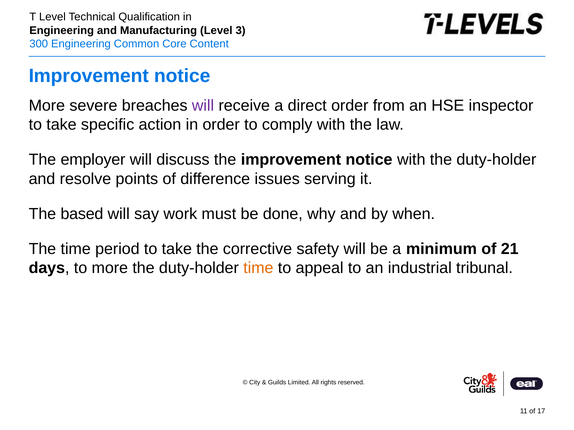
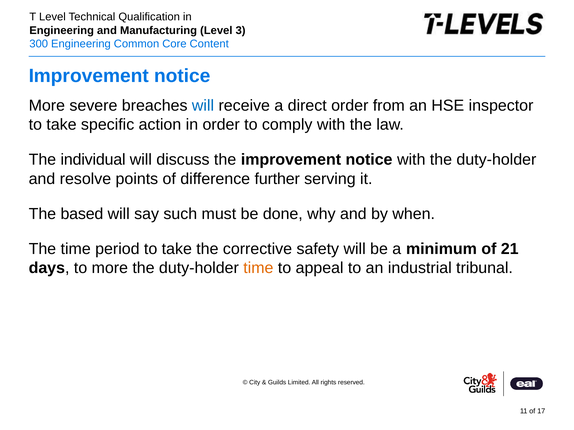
will at (203, 106) colour: purple -> blue
employer: employer -> individual
issues: issues -> further
work: work -> such
